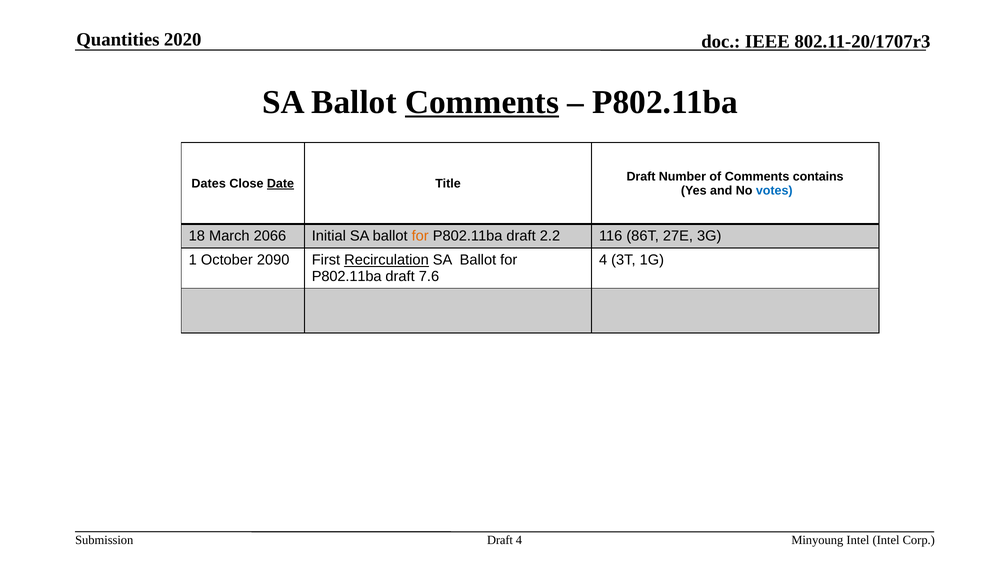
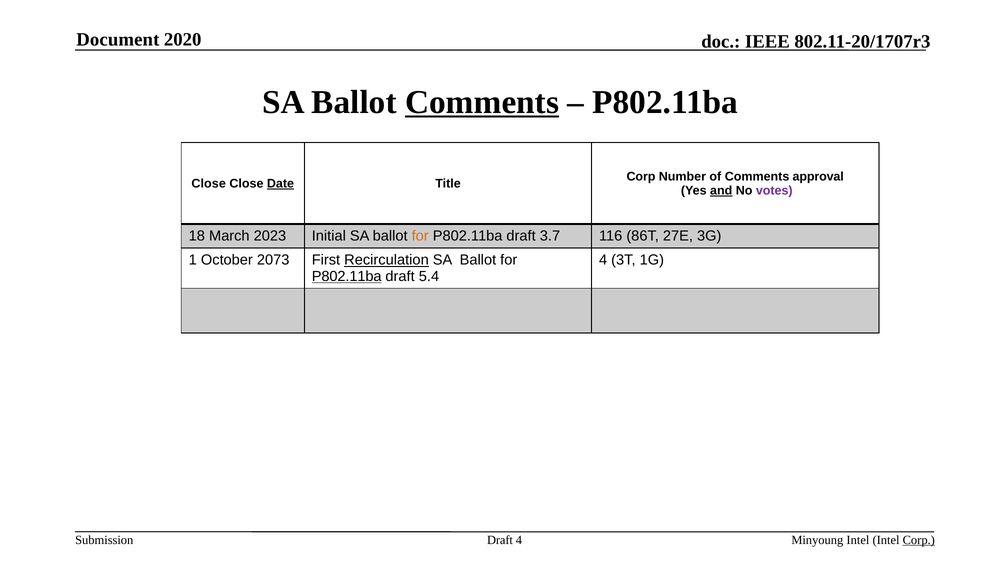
Quantities: Quantities -> Document
Draft at (641, 177): Draft -> Corp
contains: contains -> approval
Dates at (209, 184): Dates -> Close
and underline: none -> present
votes colour: blue -> purple
2066: 2066 -> 2023
2.2: 2.2 -> 3.7
2090: 2090 -> 2073
P802.11ba at (347, 277) underline: none -> present
7.6: 7.6 -> 5.4
Corp at (919, 540) underline: none -> present
